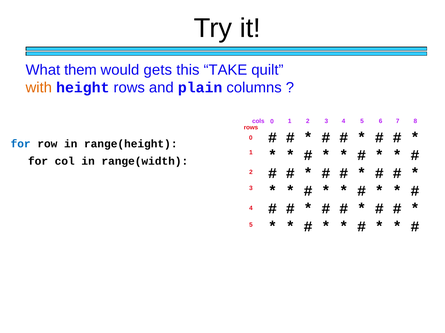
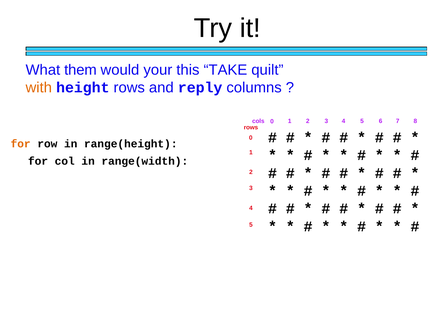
gets: gets -> your
plain: plain -> reply
for at (21, 144) colour: blue -> orange
